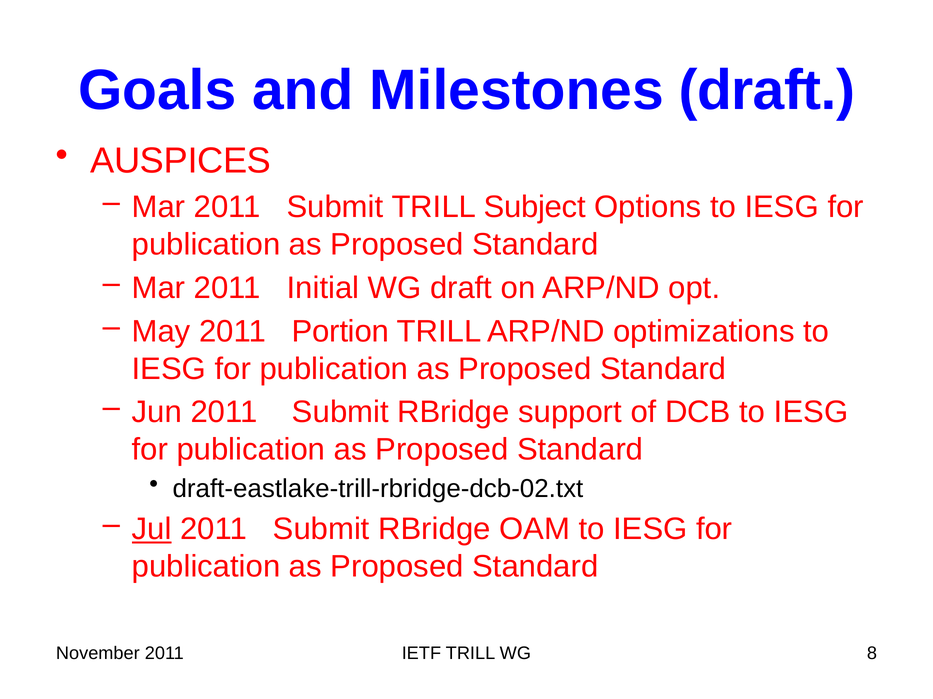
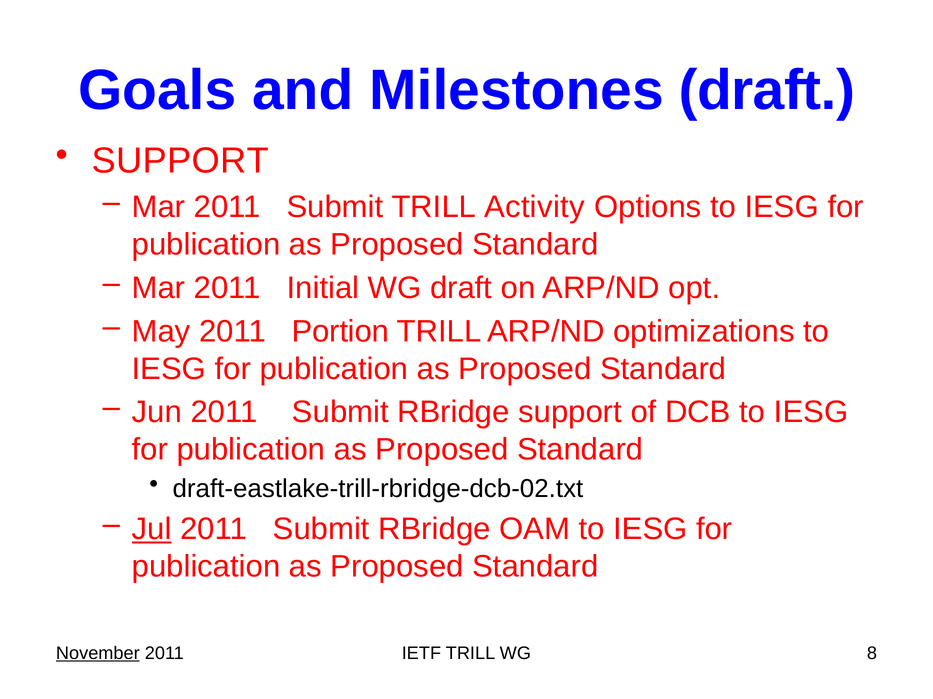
AUSPICES at (181, 161): AUSPICES -> SUPPORT
Subject: Subject -> Activity
November underline: none -> present
